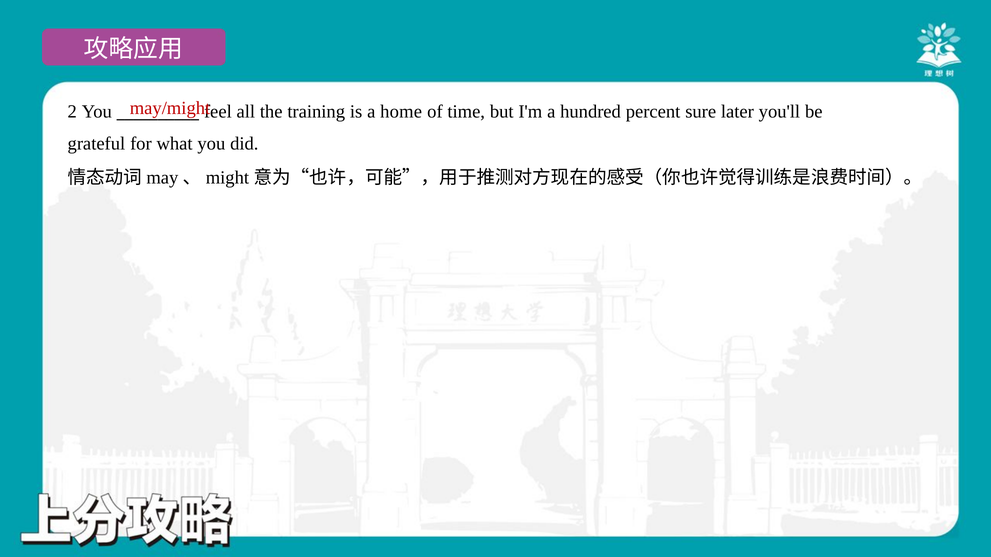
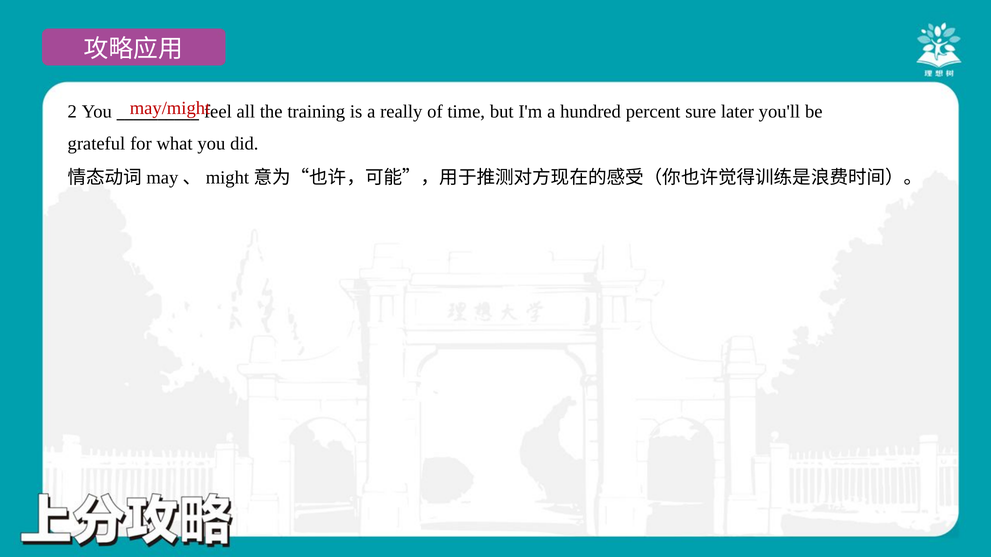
home: home -> really
